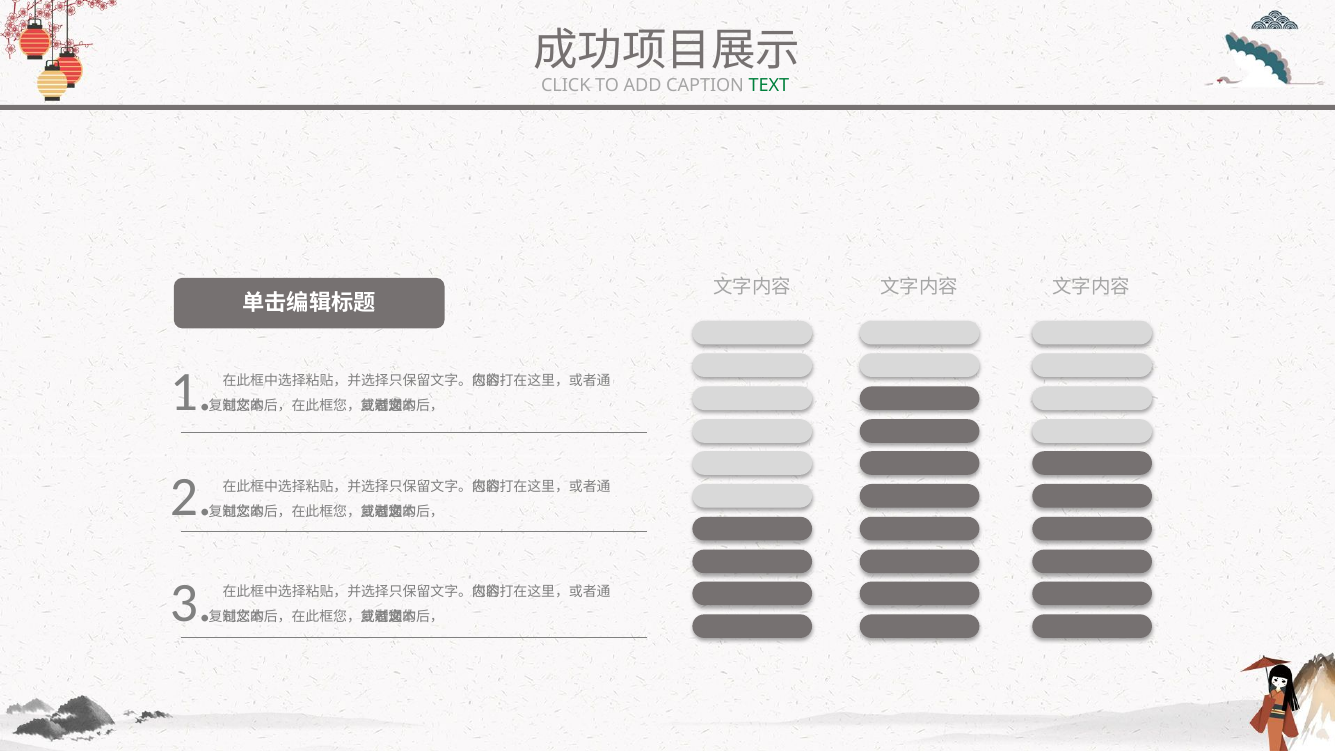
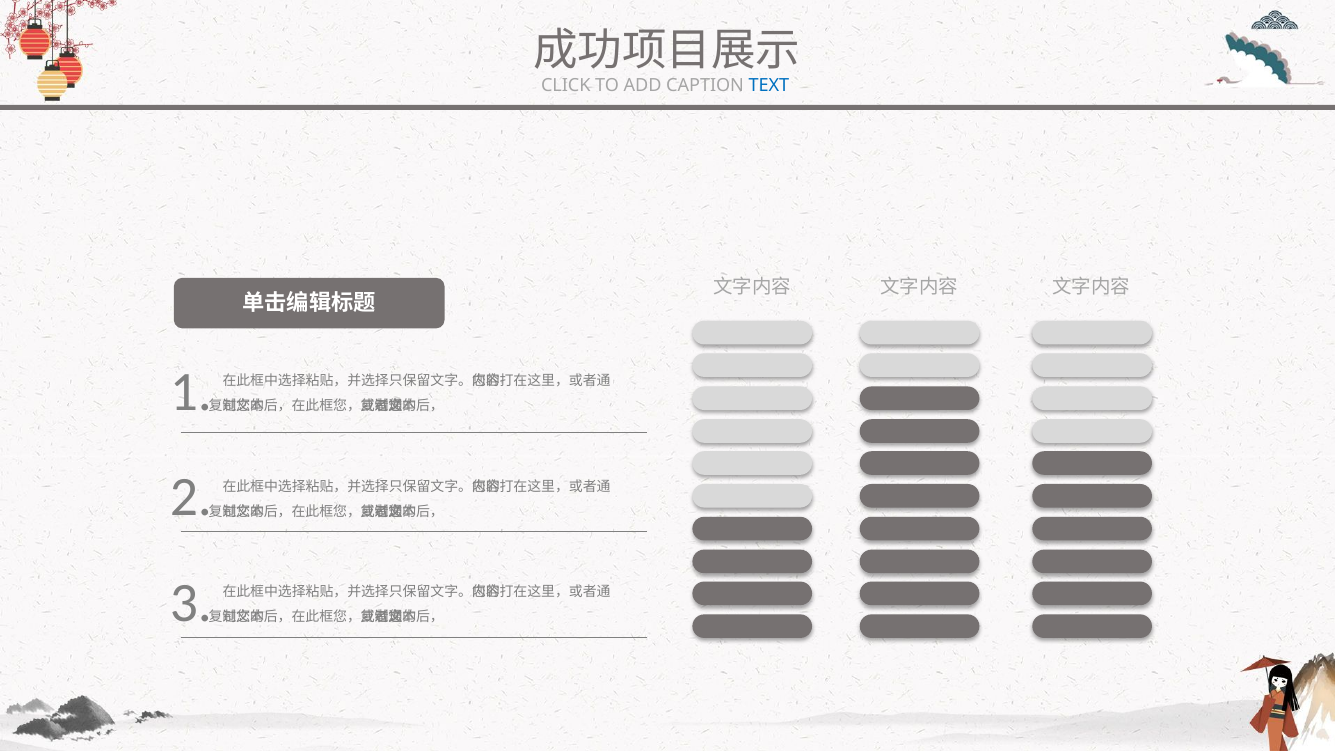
TEXT colour: green -> blue
